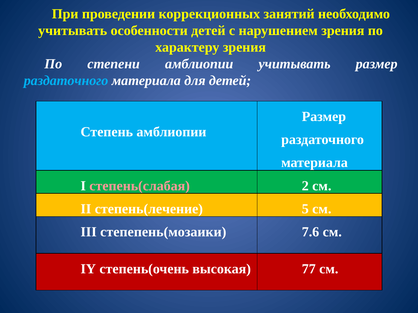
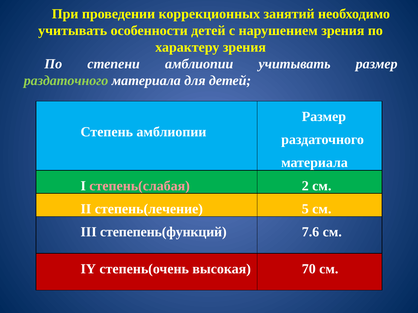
раздаточного at (66, 81) colour: light blue -> light green
степепень(мозаики: степепень(мозаики -> степепень(функций
77: 77 -> 70
